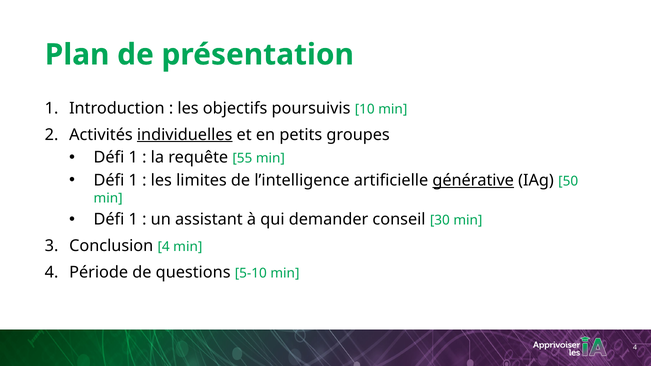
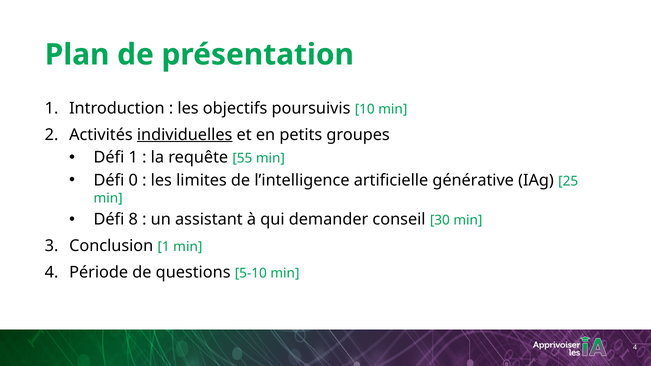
1 at (133, 181): 1 -> 0
générative underline: present -> none
50: 50 -> 25
1 at (133, 220): 1 -> 8
Conclusion 4: 4 -> 1
